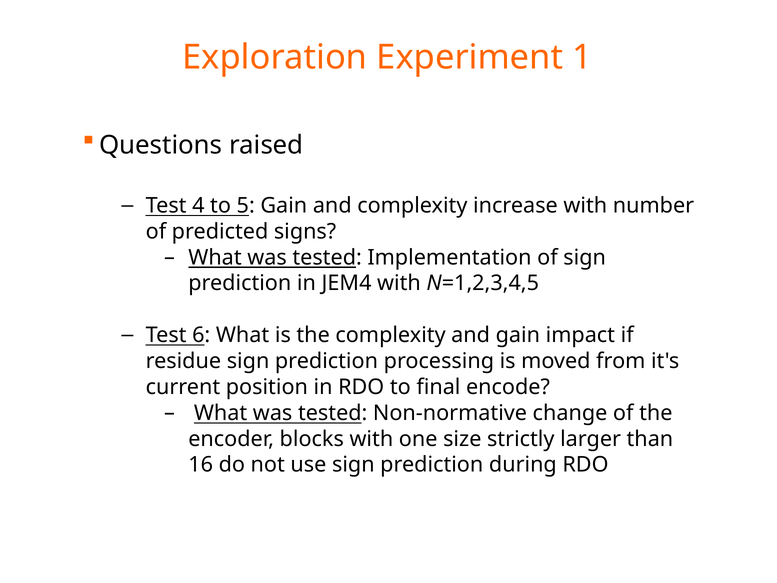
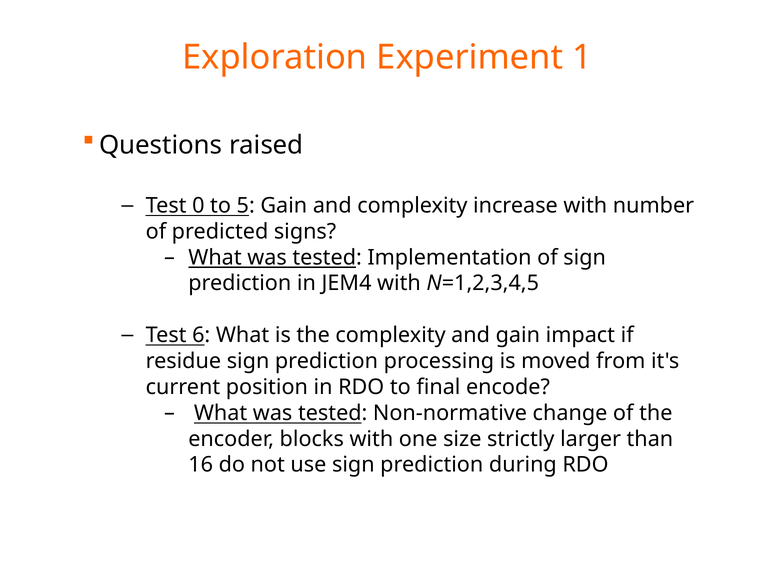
4: 4 -> 0
